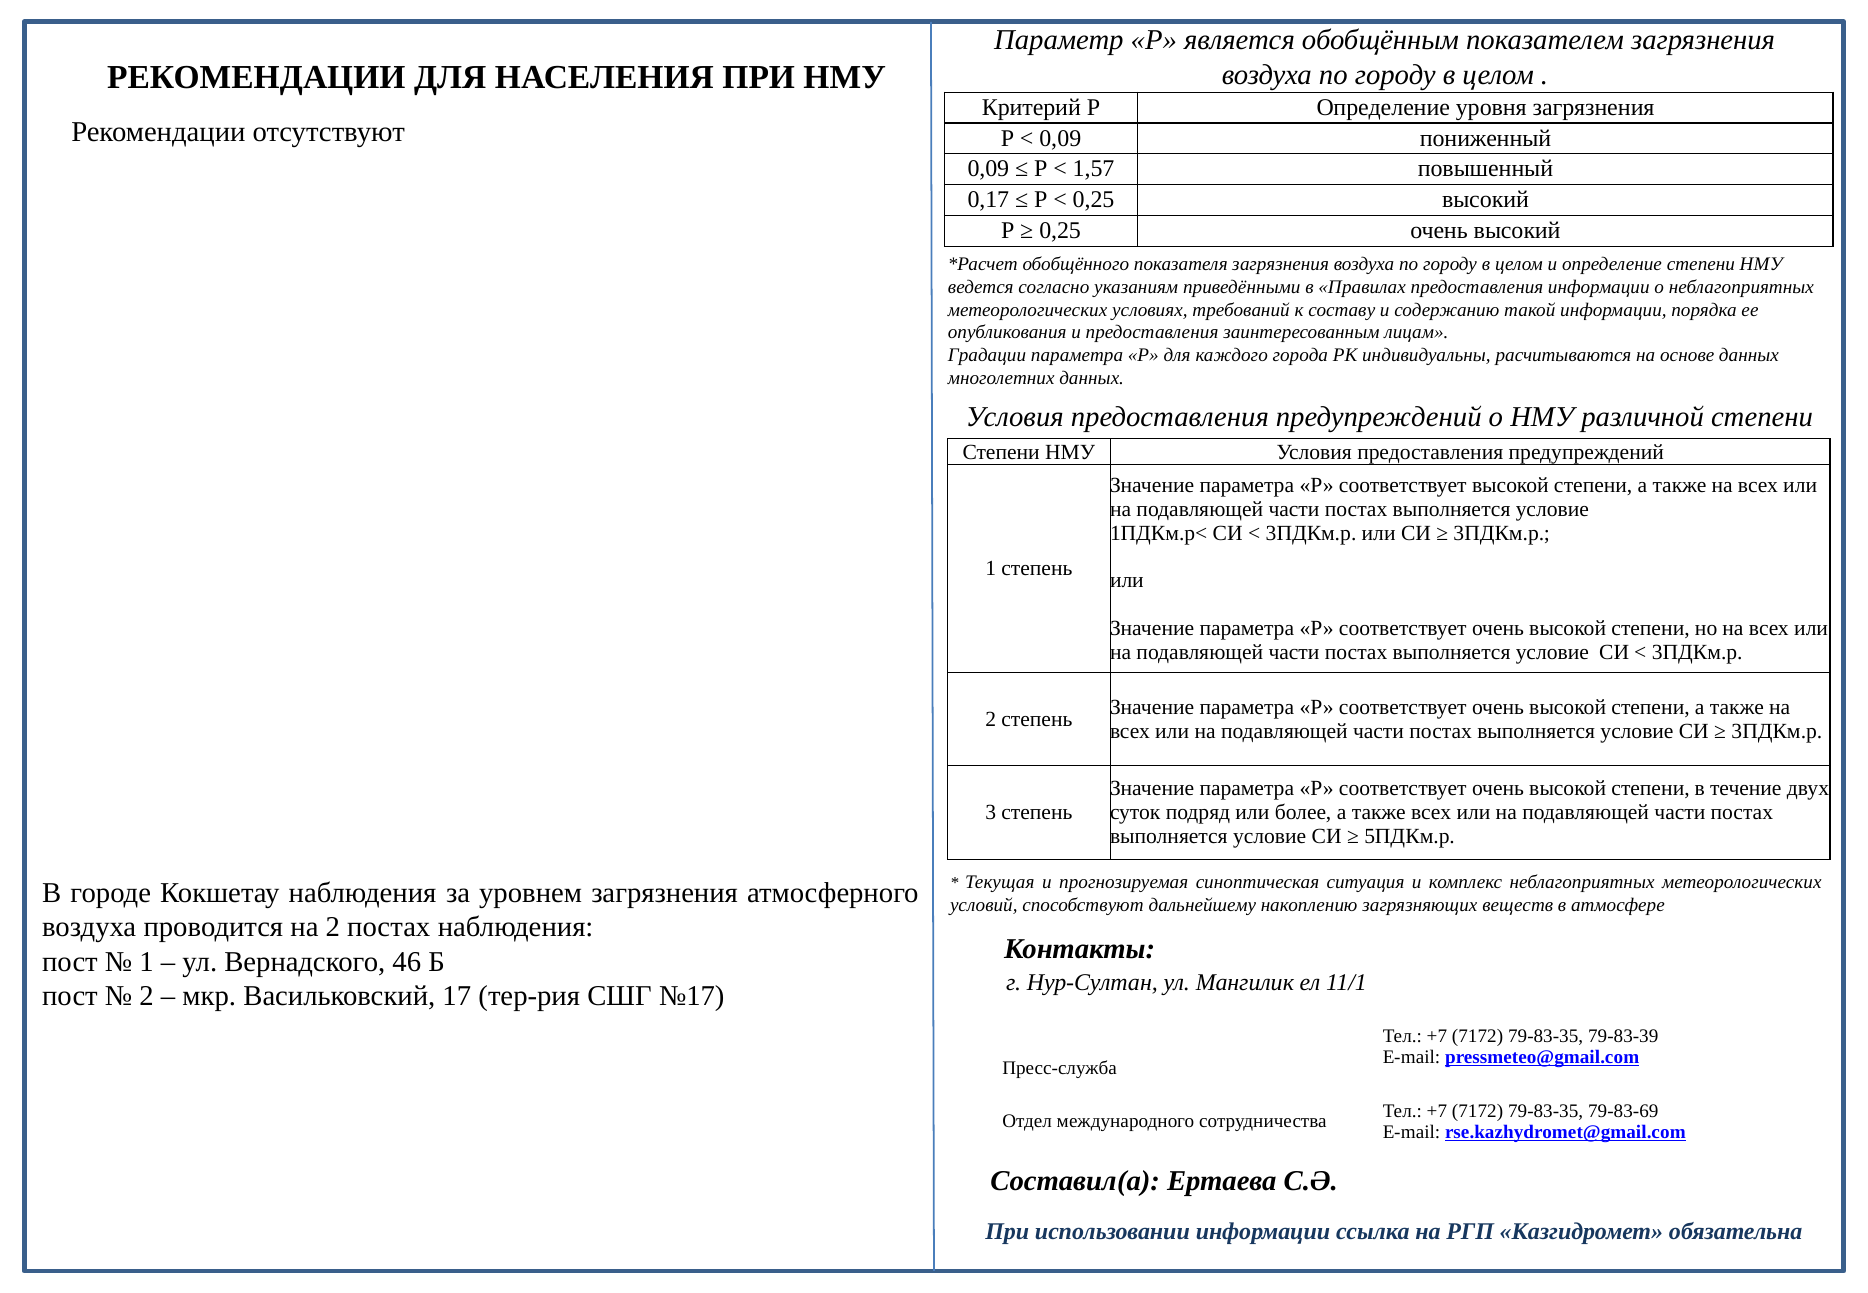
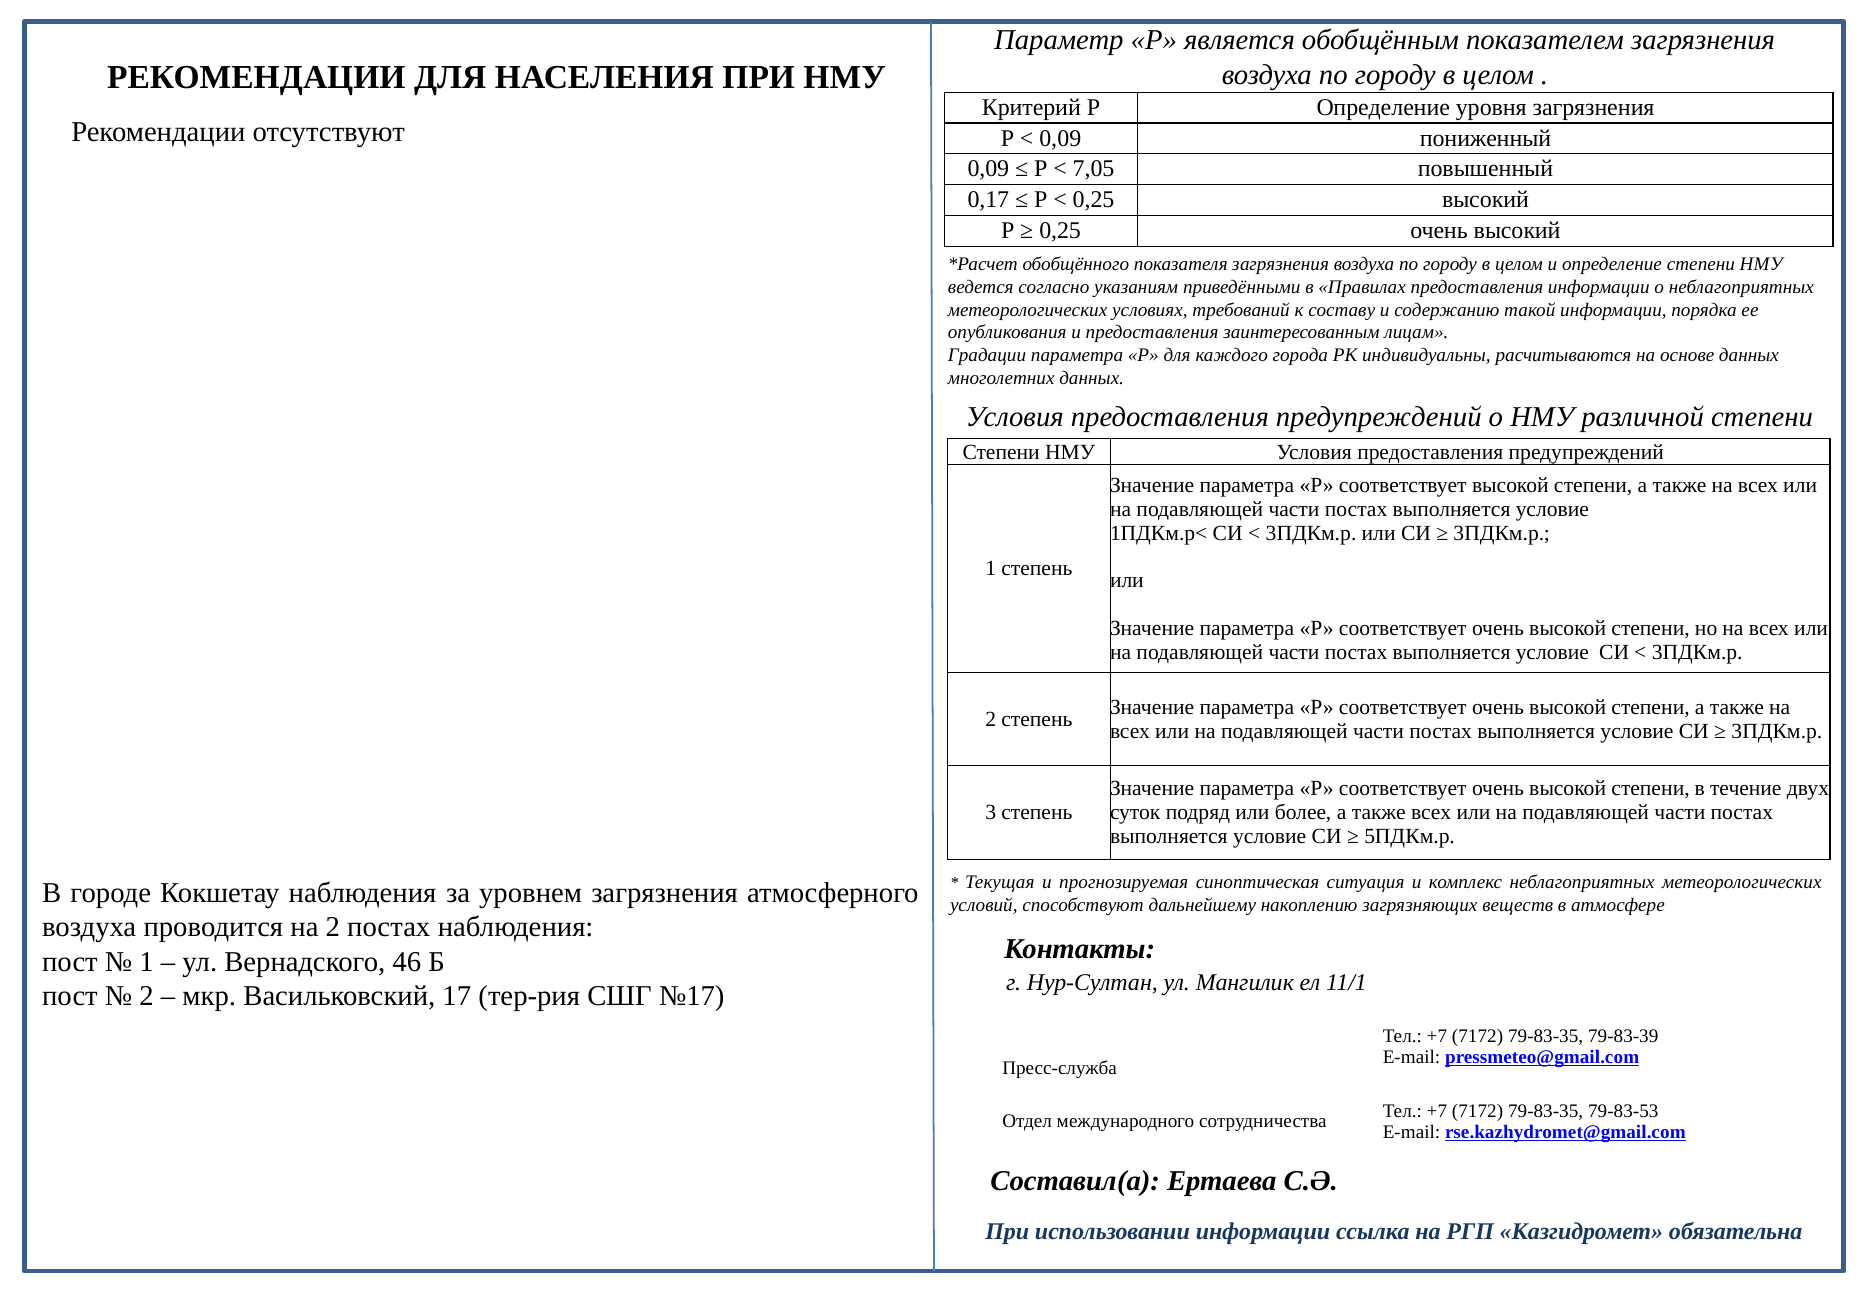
1,57: 1,57 -> 7,05
79-83-69: 79-83-69 -> 79-83-53
